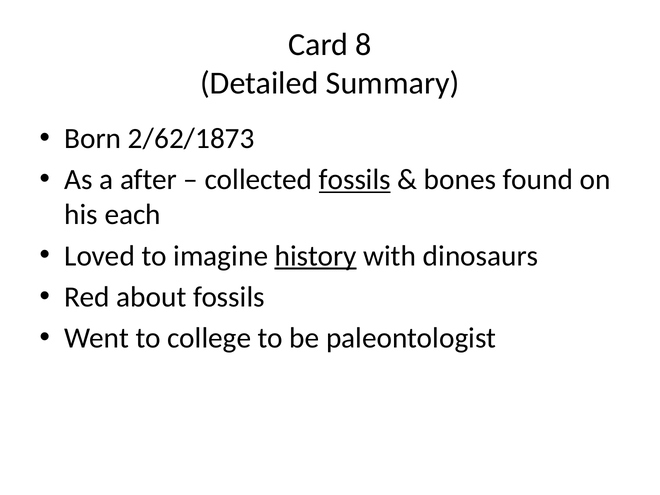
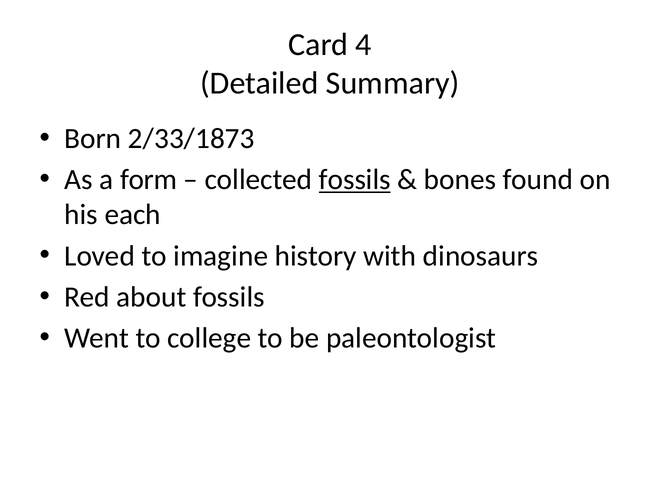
8: 8 -> 4
2/62/1873: 2/62/1873 -> 2/33/1873
after: after -> form
history underline: present -> none
